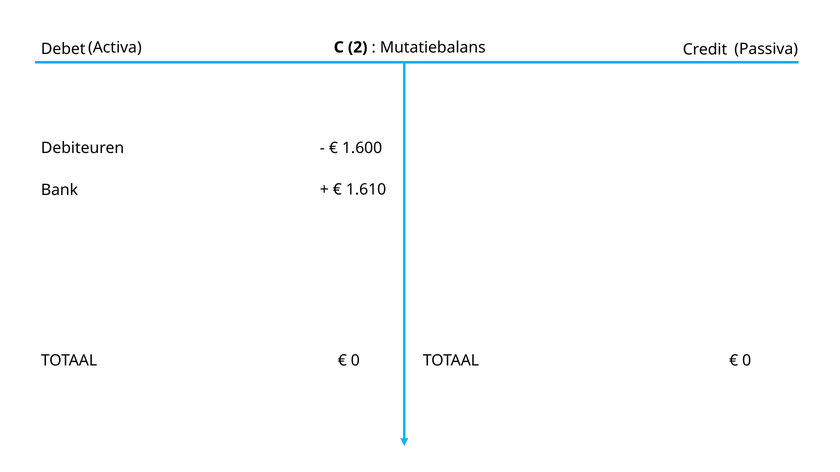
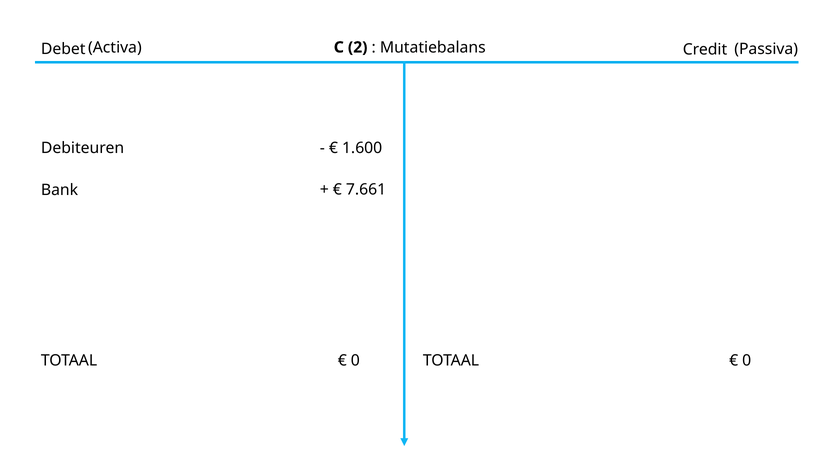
1.610: 1.610 -> 7.661
